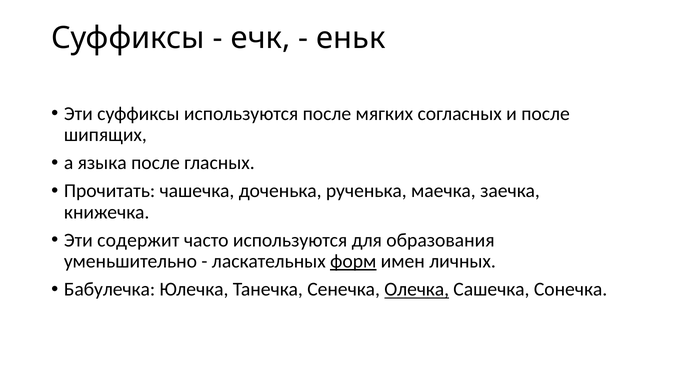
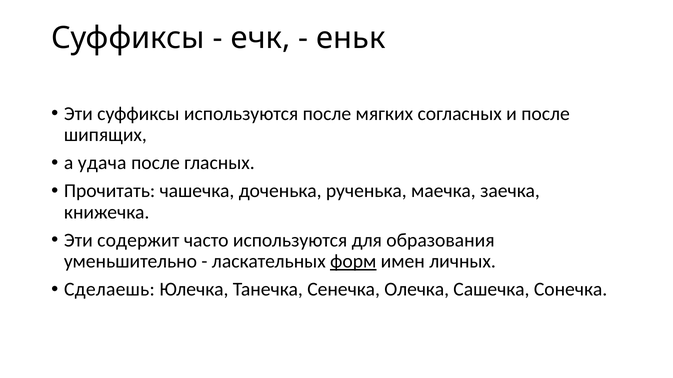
языка: языка -> удача
Бабулечка: Бабулечка -> Сделаешь
Олечка underline: present -> none
